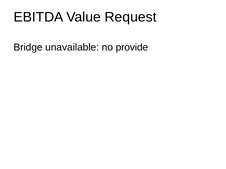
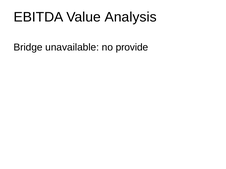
Request: Request -> Analysis
